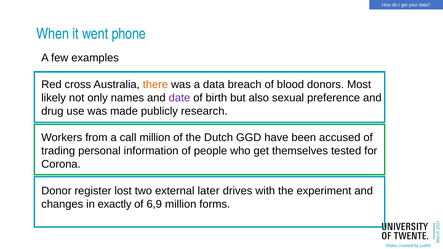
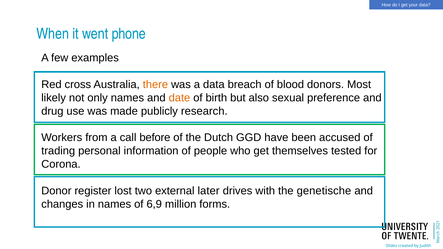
date colour: purple -> orange
call million: million -> before
experiment: experiment -> genetische
in exactly: exactly -> names
